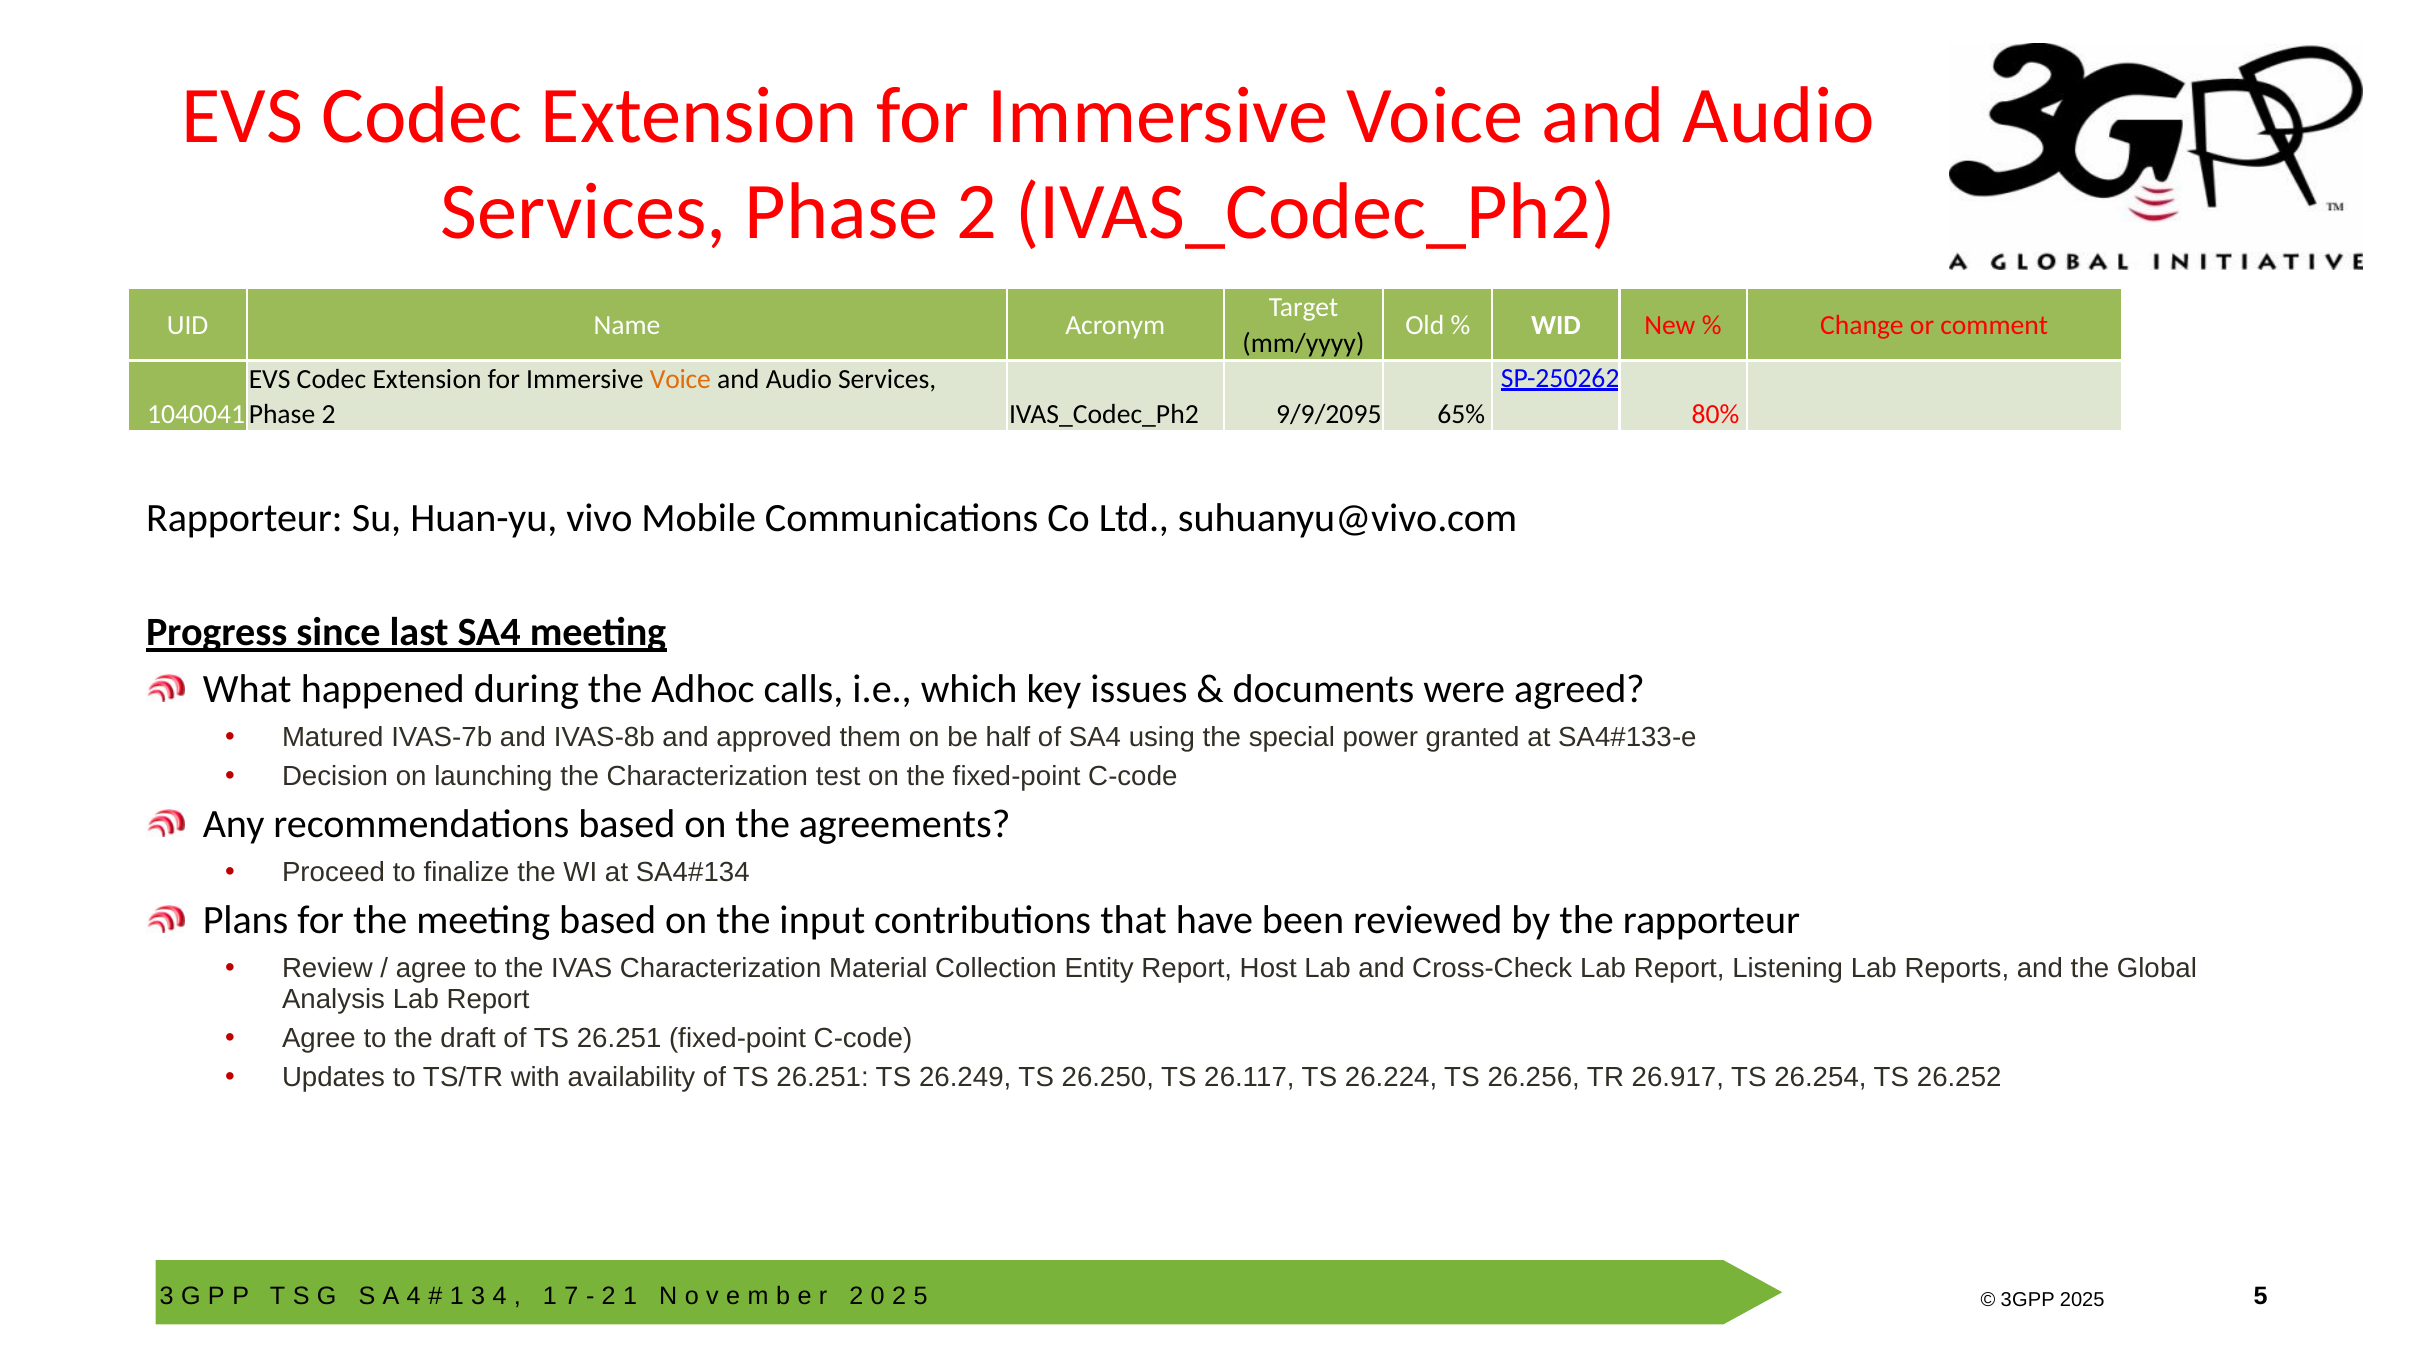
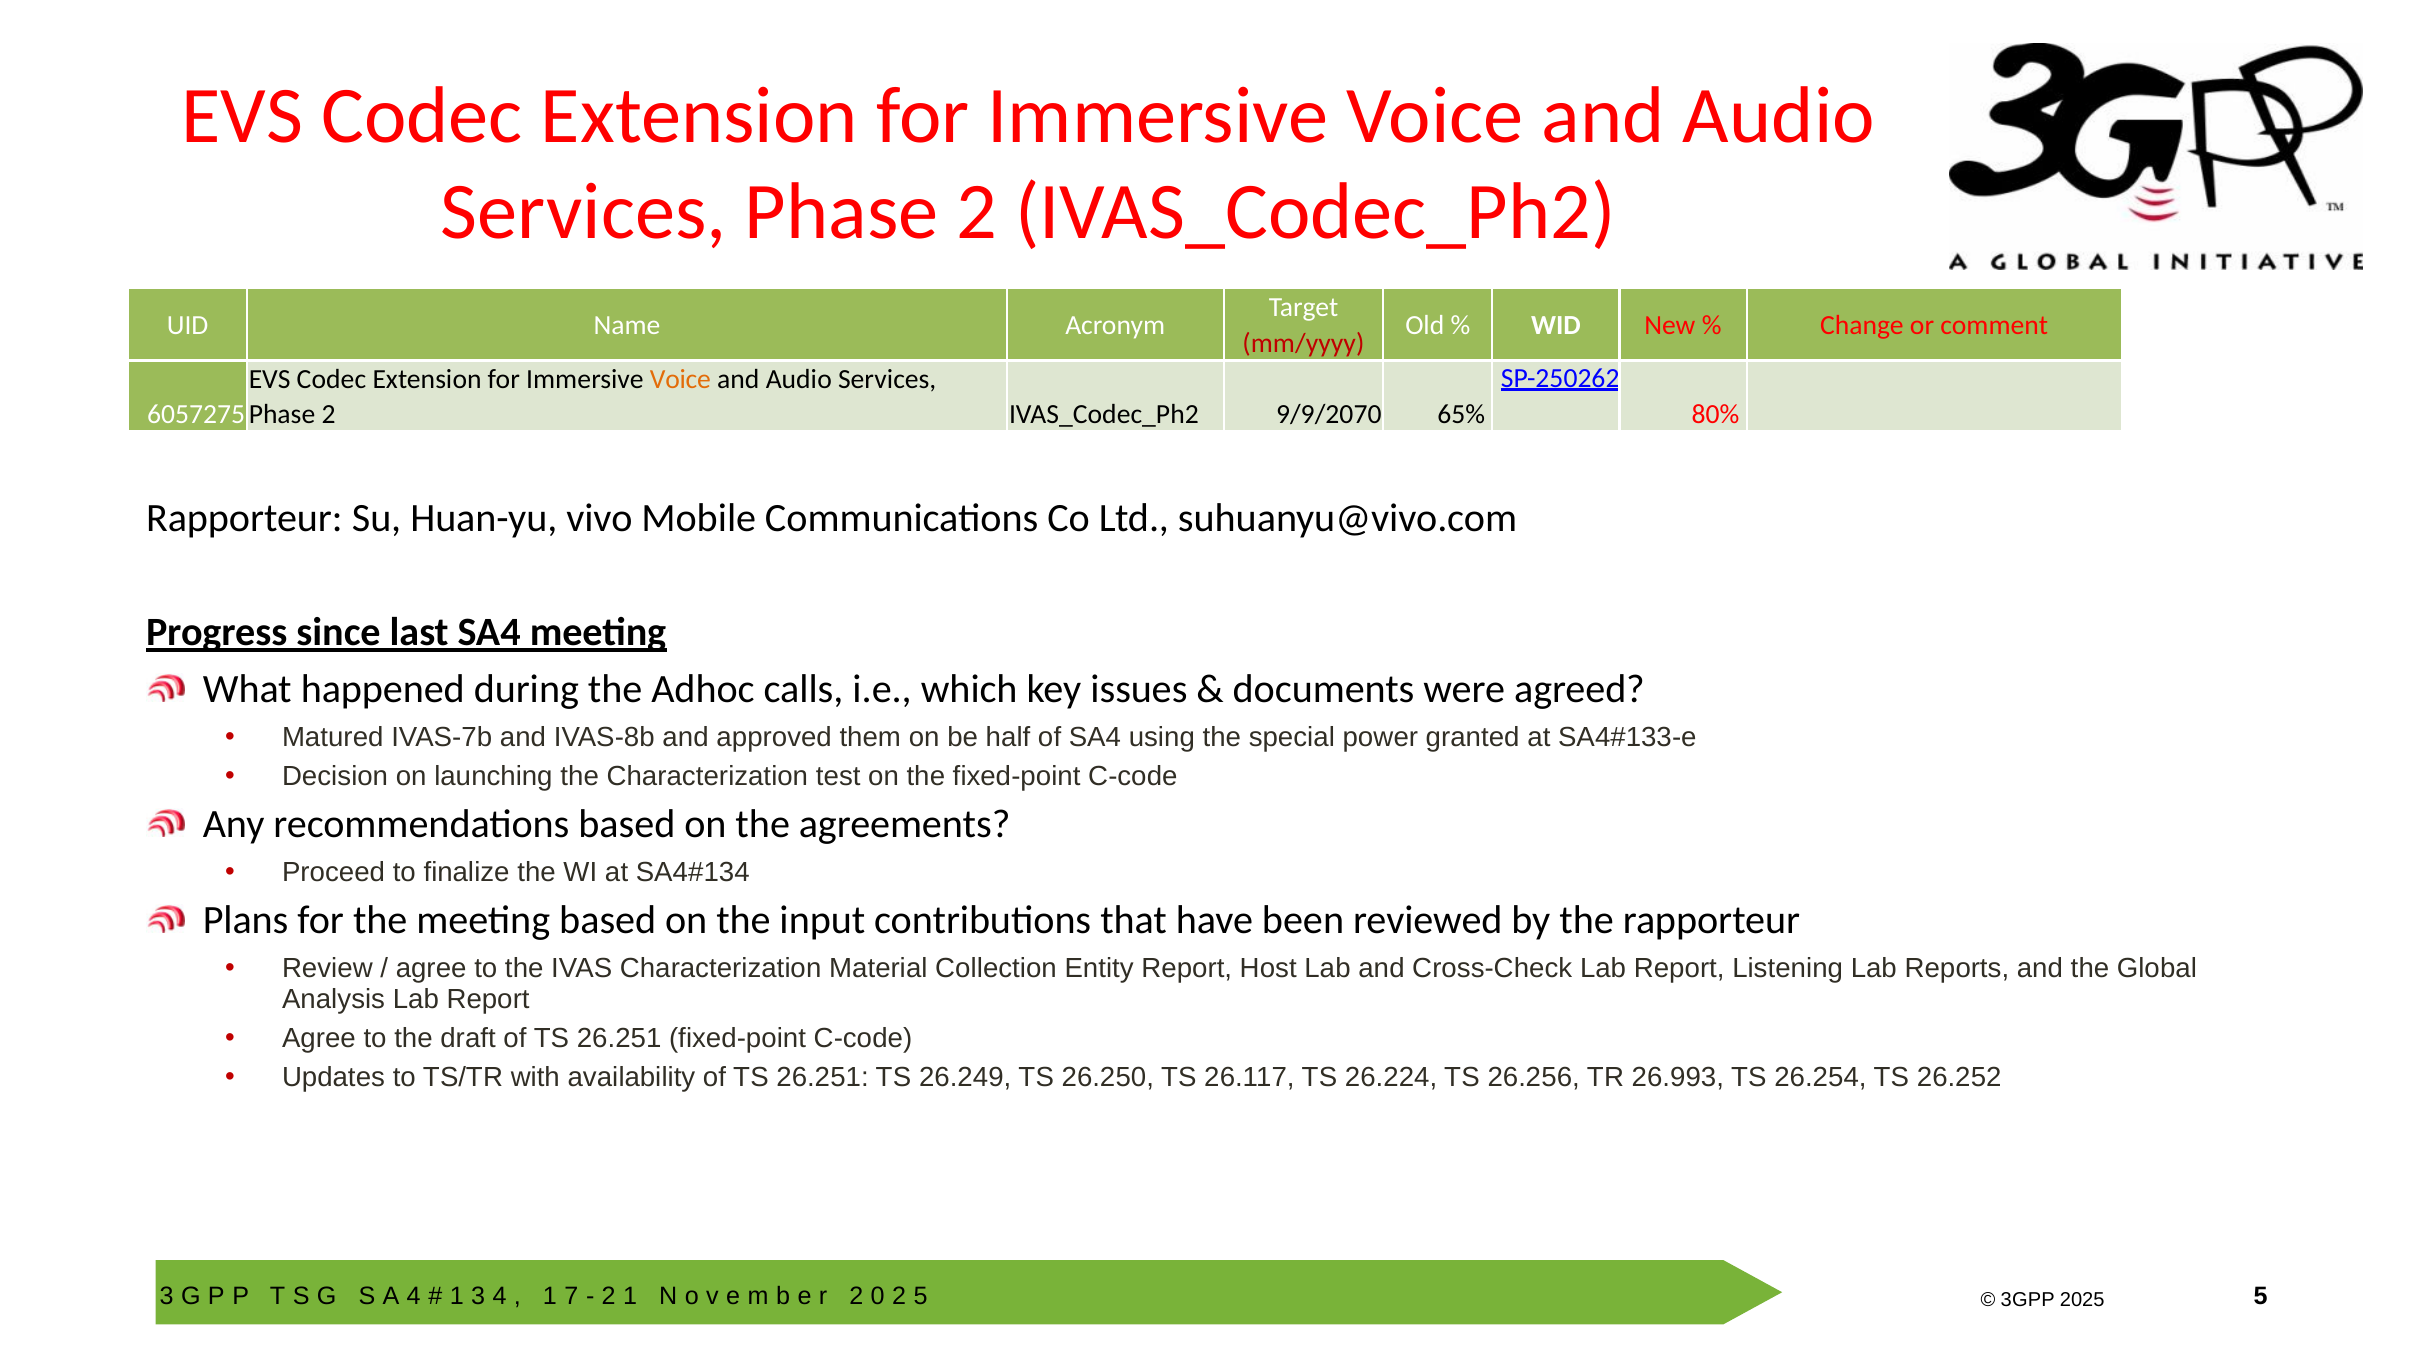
mm/yyyy colour: black -> red
1040041: 1040041 -> 6057275
9/9/2095: 9/9/2095 -> 9/9/2070
26.917: 26.917 -> 26.993
